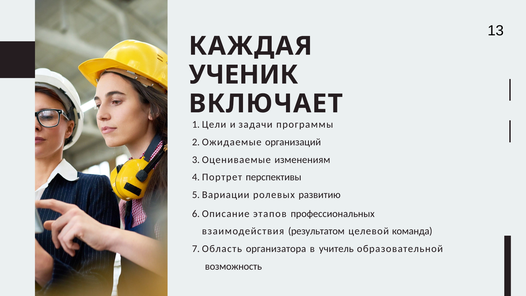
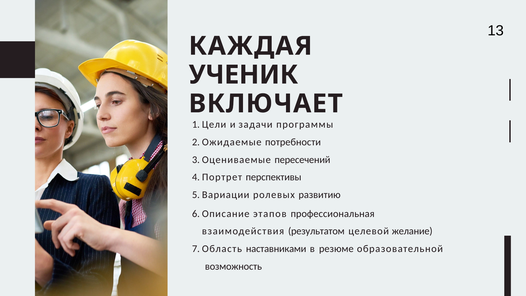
организаций: организаций -> потребности
изменениям: изменениям -> пересечений
профессиональных: профессиональных -> профессиональная
команда: команда -> желание
организатора: организатора -> наставниками
учитель: учитель -> резюме
